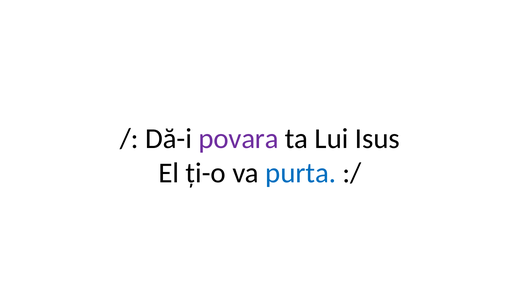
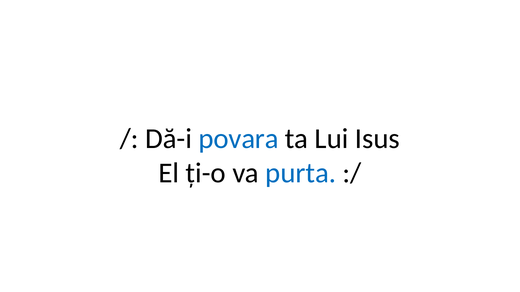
povara colour: purple -> blue
